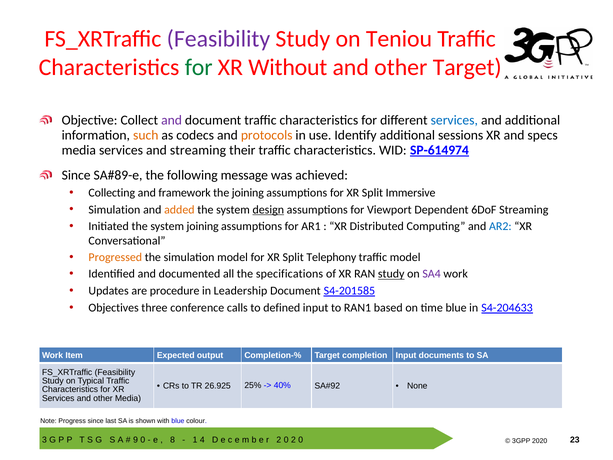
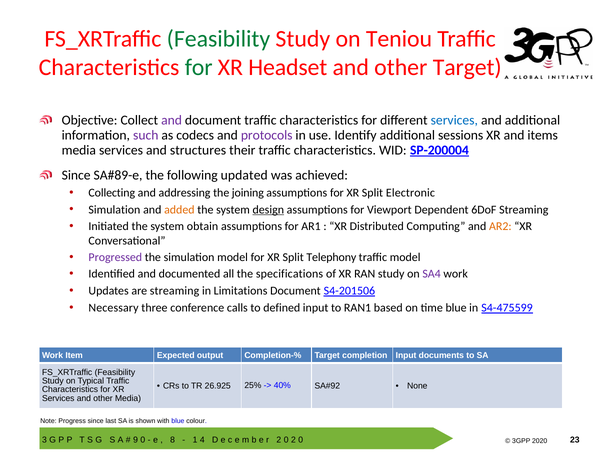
Feasibility at (218, 39) colour: purple -> green
Without: Without -> Headset
such colour: orange -> purple
protocols colour: orange -> purple
specs: specs -> items
and streaming: streaming -> structures
SP-614974: SP-614974 -> SP-200004
message: message -> updated
framework: framework -> addressing
Immersive: Immersive -> Electronic
system joining: joining -> obtain
AR2 colour: blue -> orange
Progressed colour: orange -> purple
study at (391, 274) underline: present -> none
are procedure: procedure -> streaming
Leadership: Leadership -> Limitations
S4-201585: S4-201585 -> S4-201506
Objectives: Objectives -> Necessary
S4-204633: S4-204633 -> S4-475599
